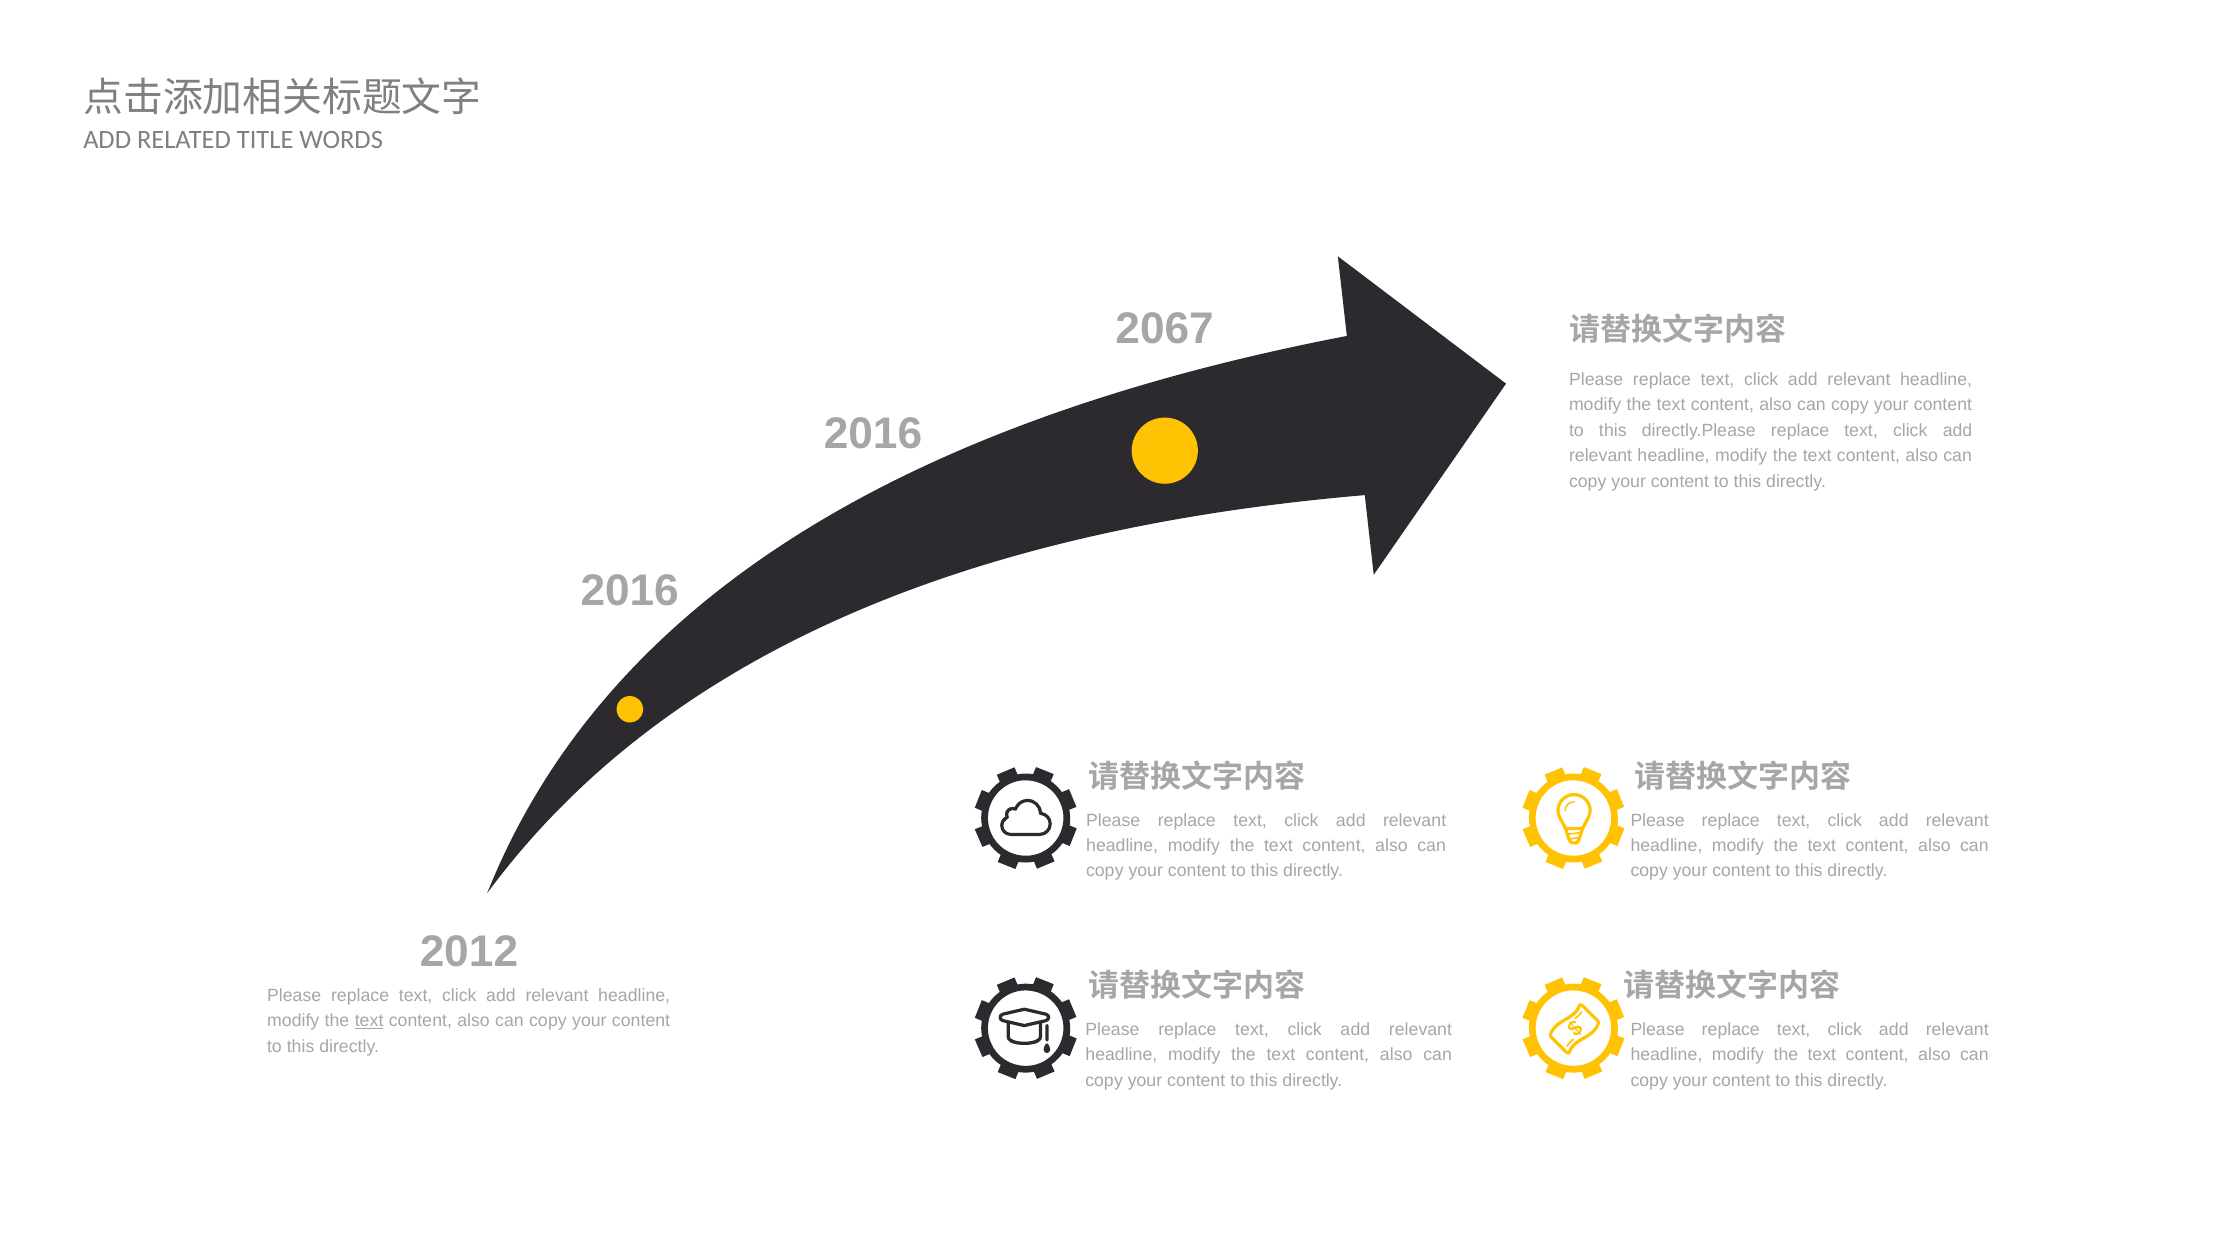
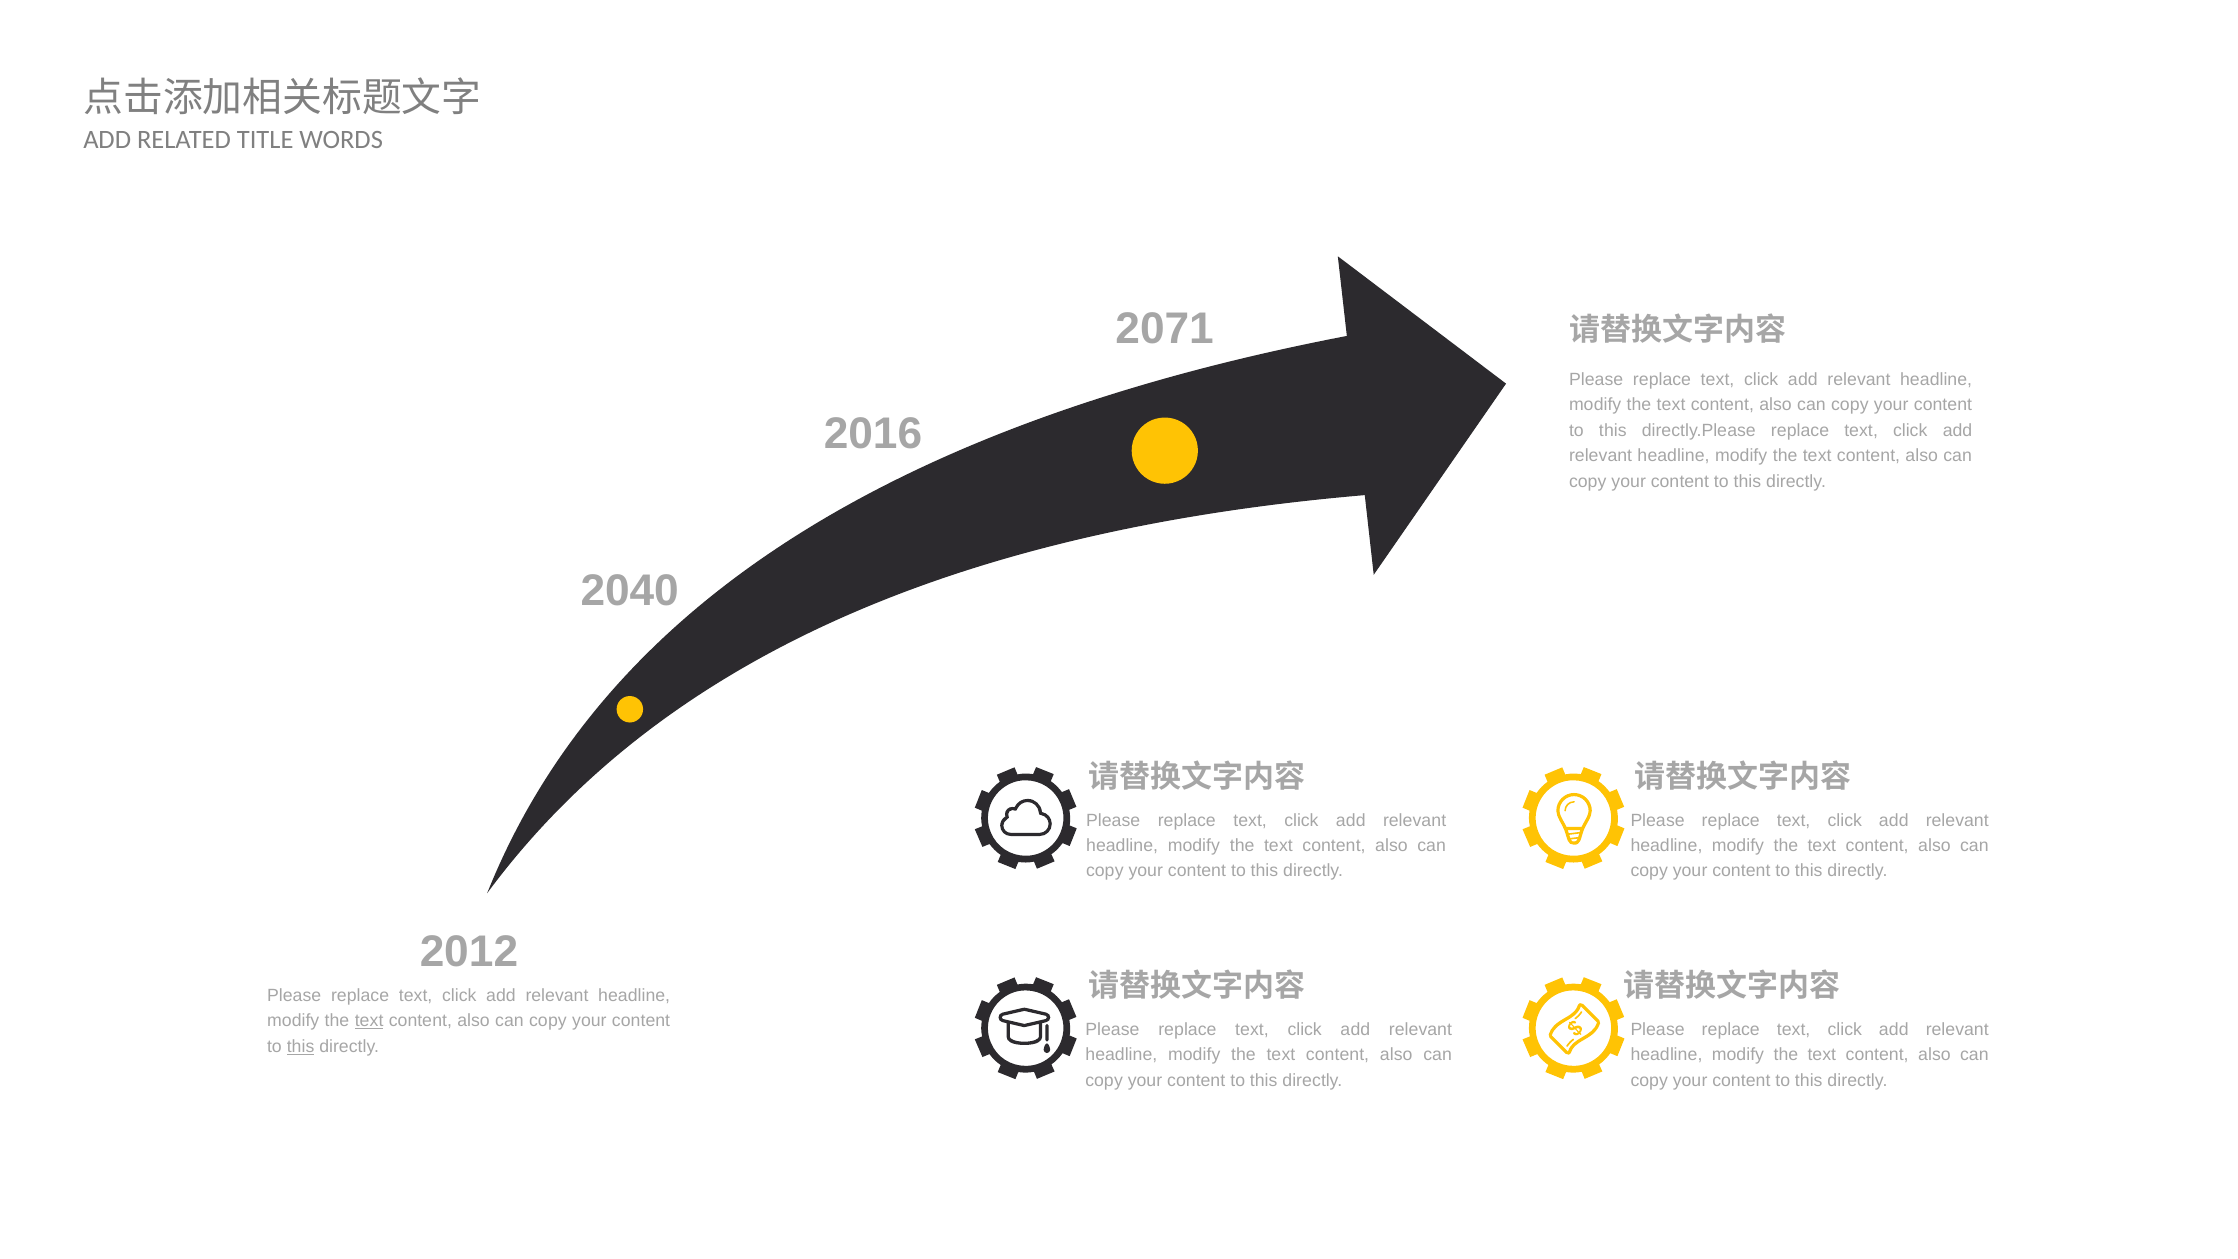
2067: 2067 -> 2071
2016 at (630, 591): 2016 -> 2040
this at (301, 1046) underline: none -> present
